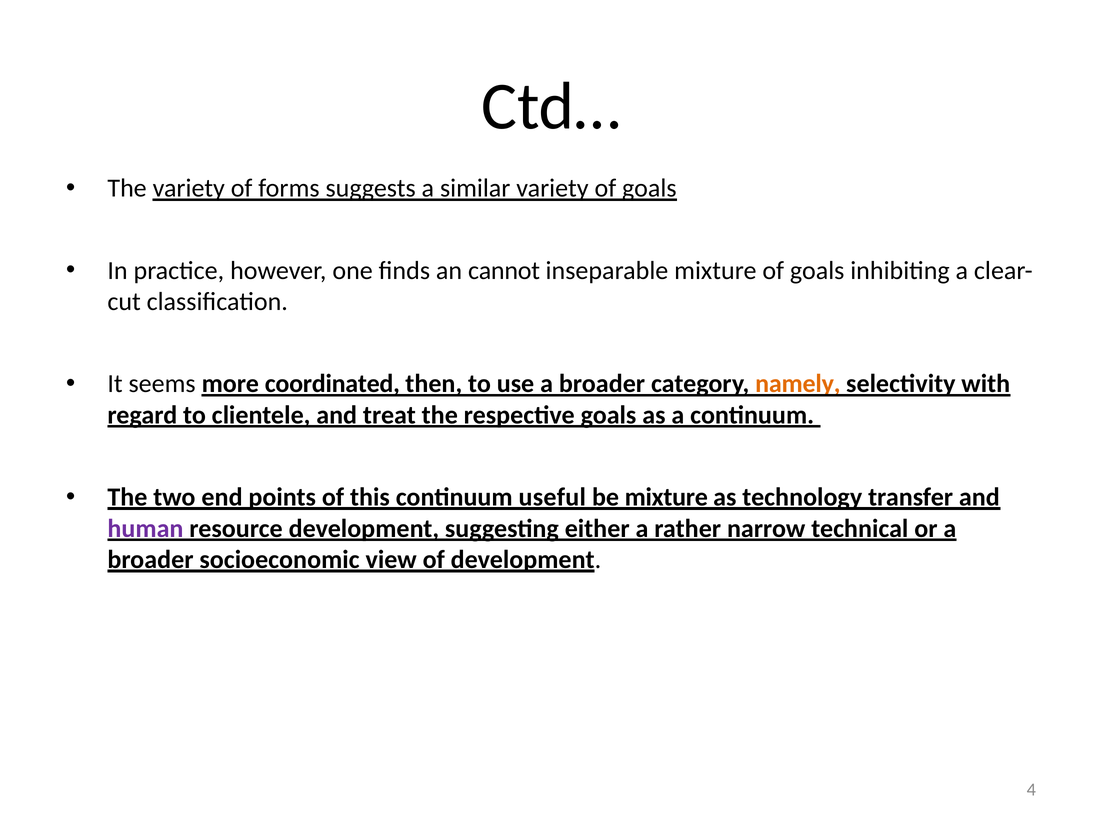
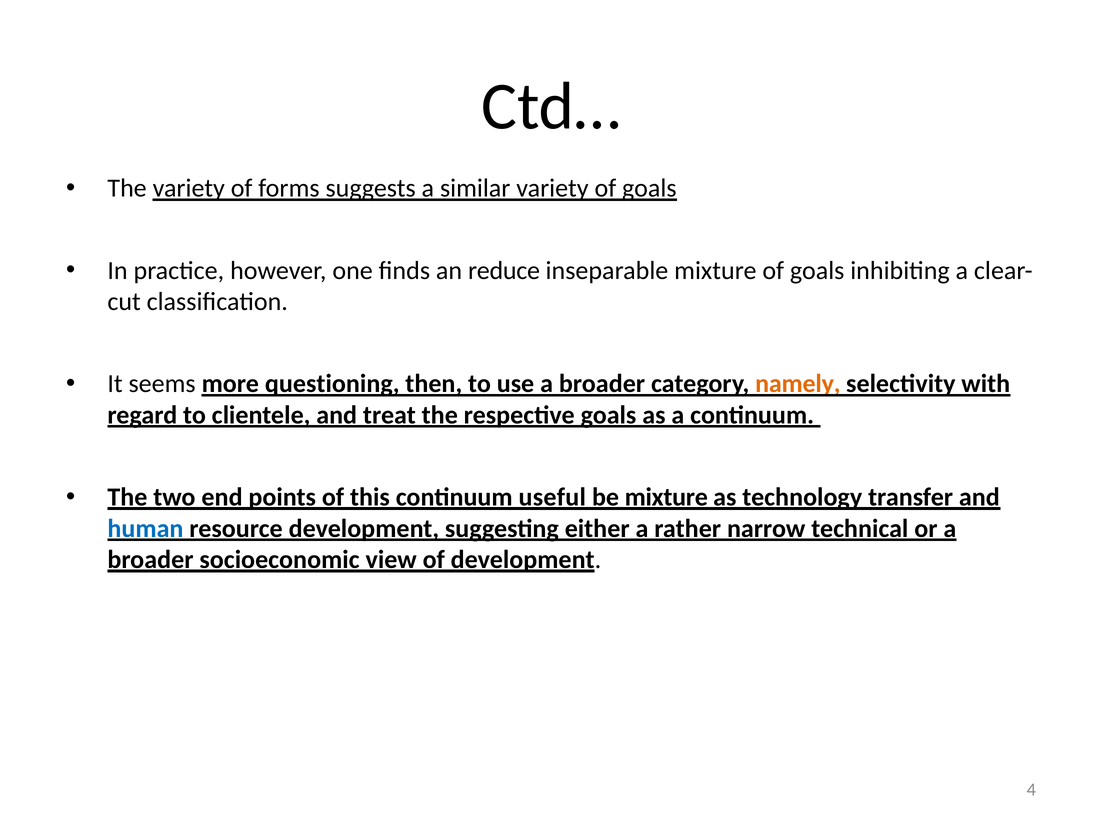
cannot: cannot -> reduce
coordinated: coordinated -> questioning
human colour: purple -> blue
